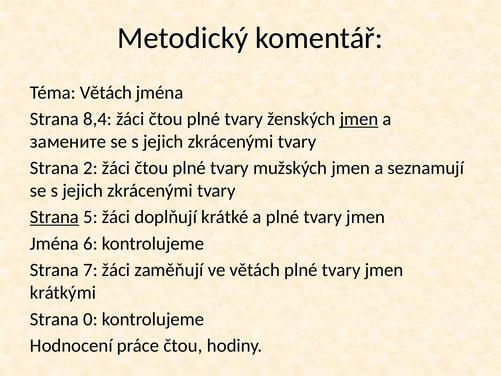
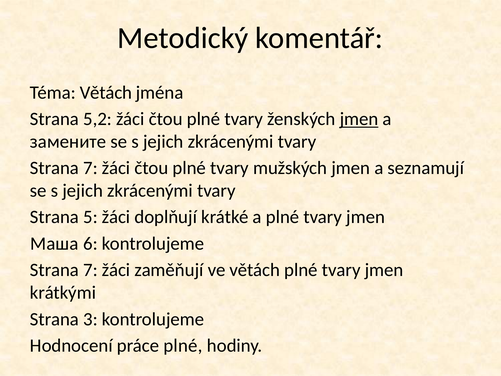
8,4: 8,4 -> 5,2
2 at (90, 168): 2 -> 7
Strana at (54, 217) underline: present -> none
Jména at (54, 243): Jména -> Маша
0: 0 -> 3
práce čtou: čtou -> plné
